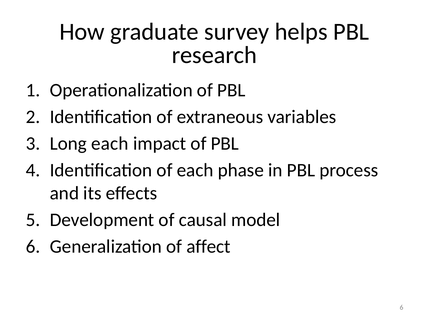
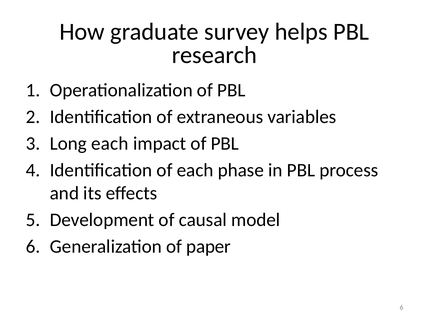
affect: affect -> paper
